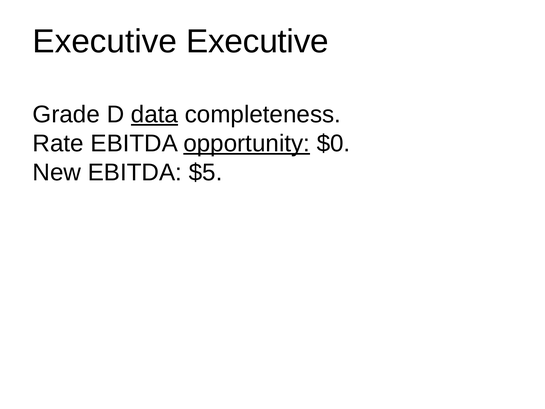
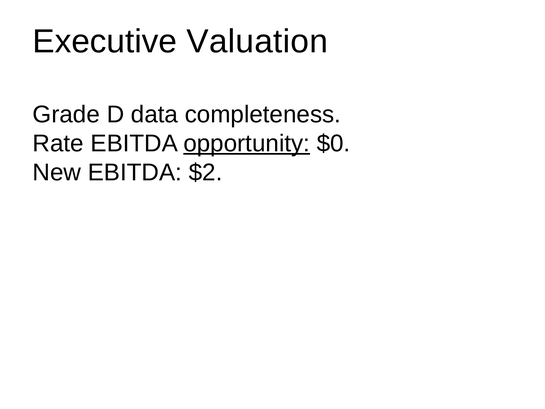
Executive Executive: Executive -> Valuation
data underline: present -> none
$5: $5 -> $2
